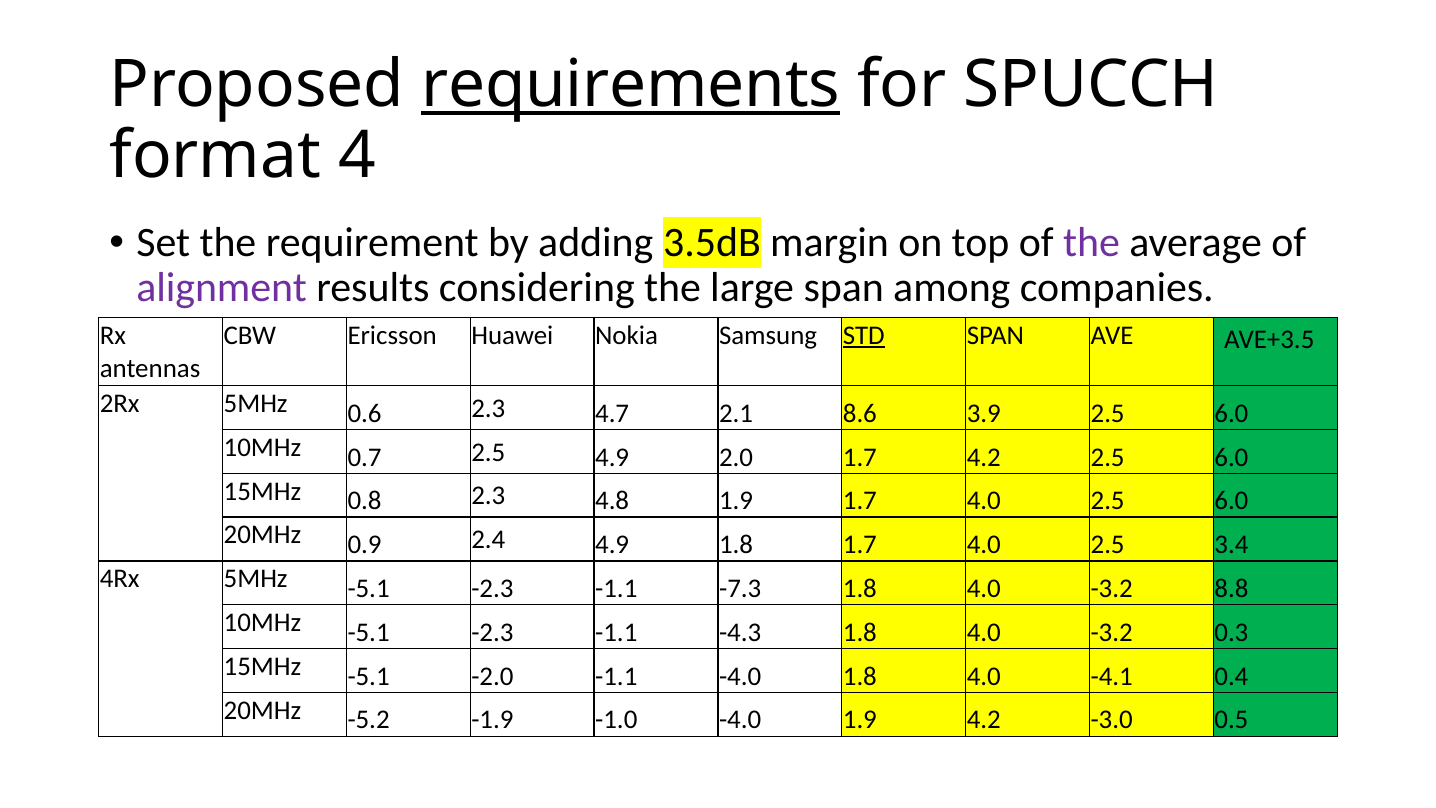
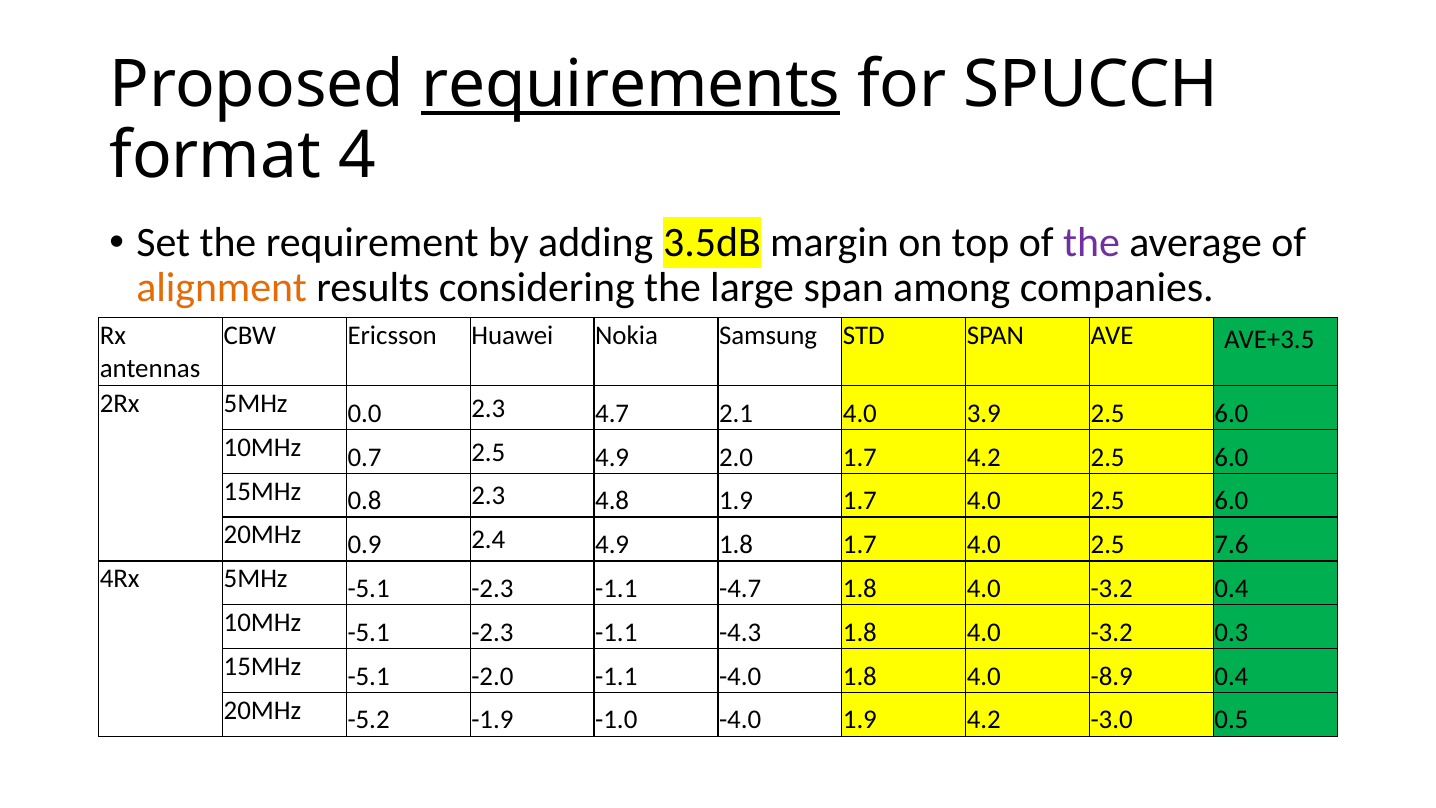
alignment colour: purple -> orange
STD underline: present -> none
0.6: 0.6 -> 0.0
2.1 8.6: 8.6 -> 4.0
3.4: 3.4 -> 7.6
-7.3: -7.3 -> -4.7
-3.2 8.8: 8.8 -> 0.4
-4.1: -4.1 -> -8.9
